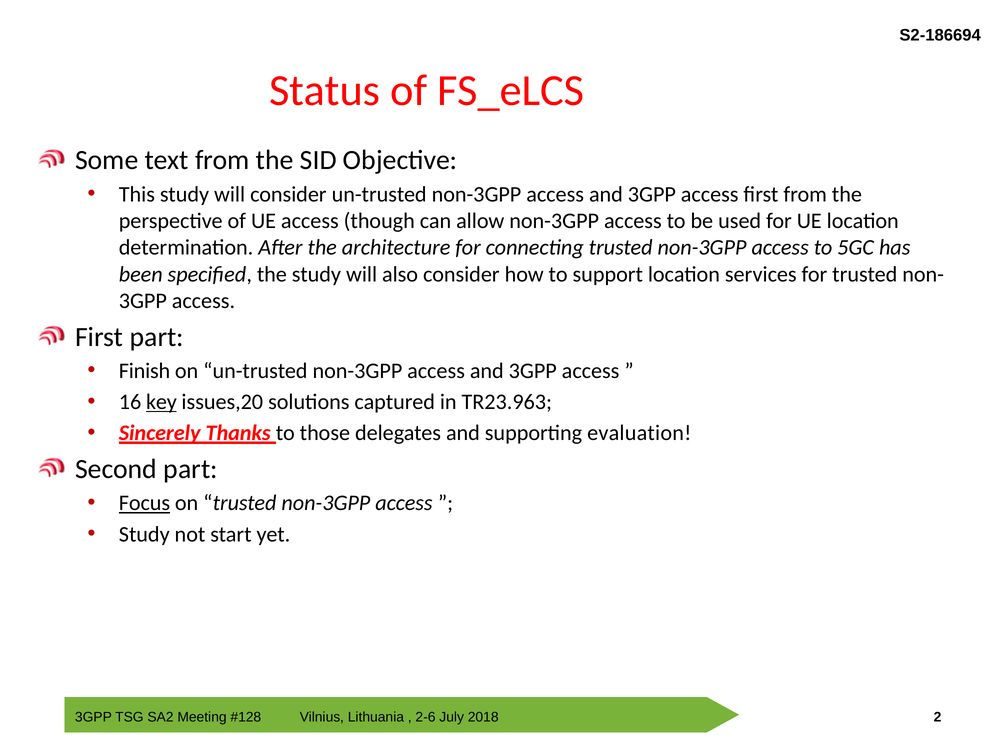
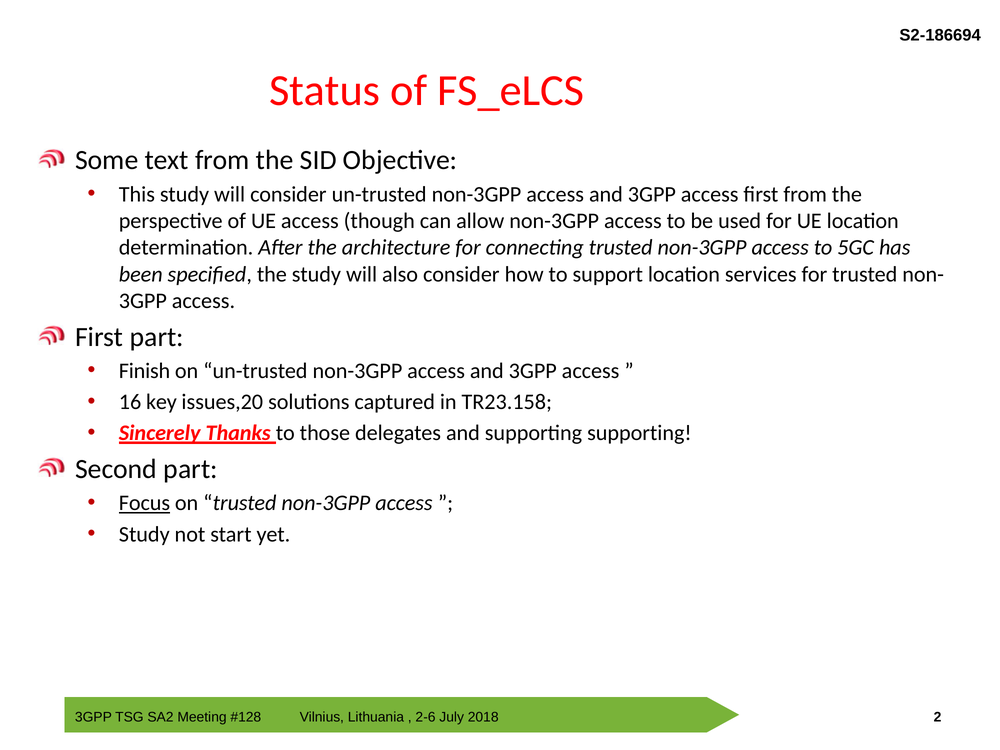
key underline: present -> none
TR23.963: TR23.963 -> TR23.158
supporting evaluation: evaluation -> supporting
